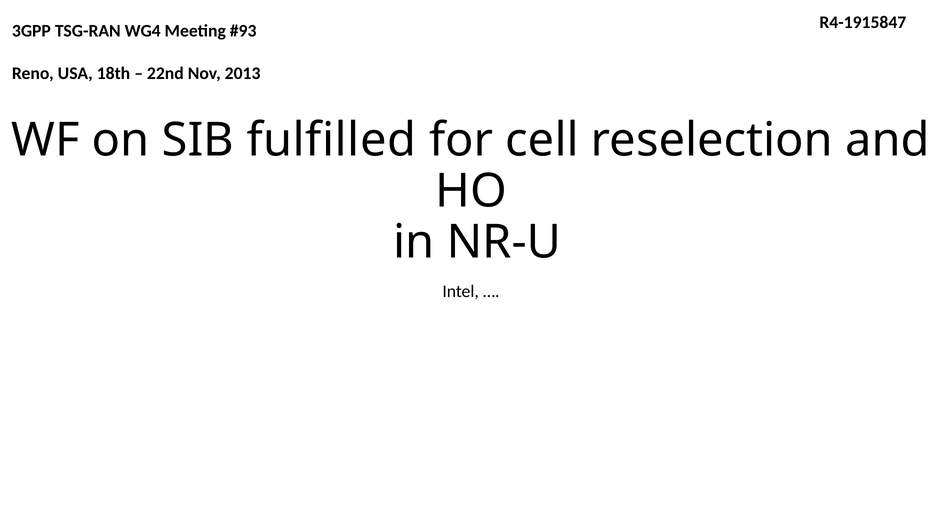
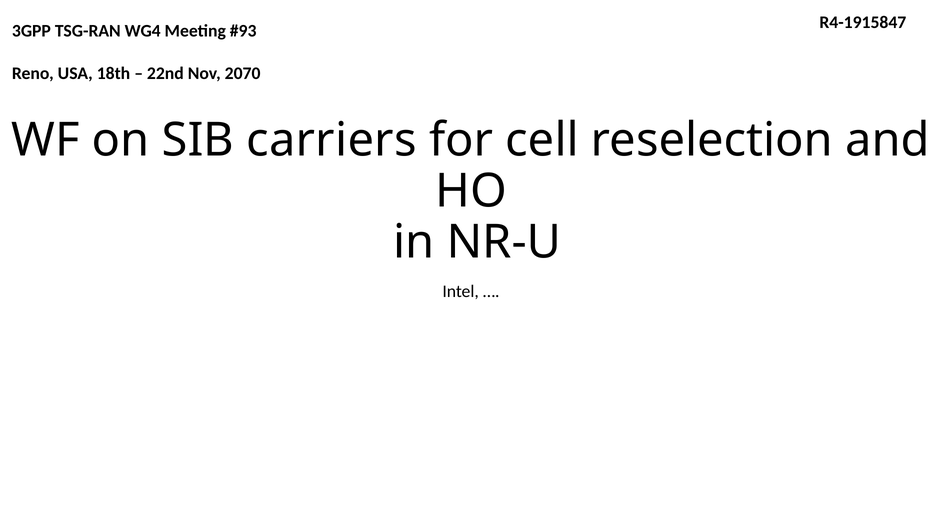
2013: 2013 -> 2070
fulfilled: fulfilled -> carriers
